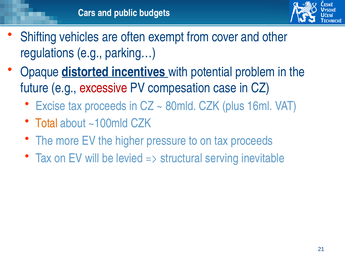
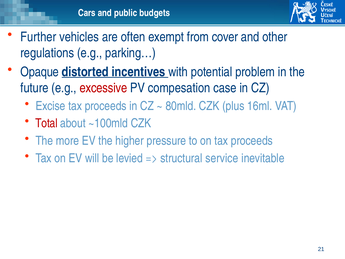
Shifting: Shifting -> Further
Total colour: orange -> red
serving: serving -> service
